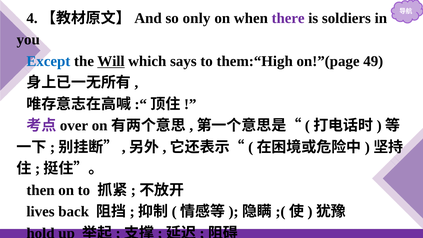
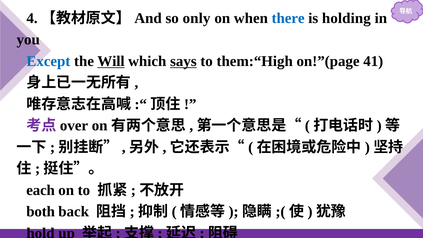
there colour: purple -> blue
soldiers: soldiers -> holding
says underline: none -> present
49: 49 -> 41
then: then -> each
lives: lives -> both
